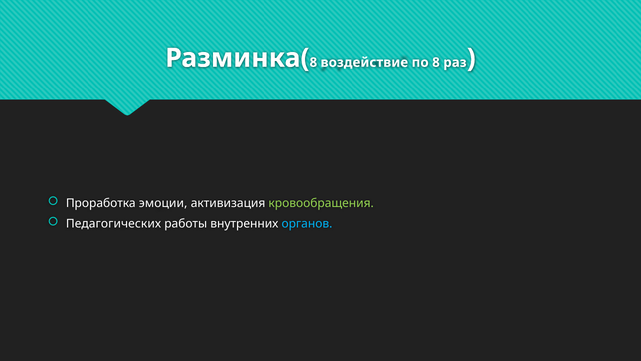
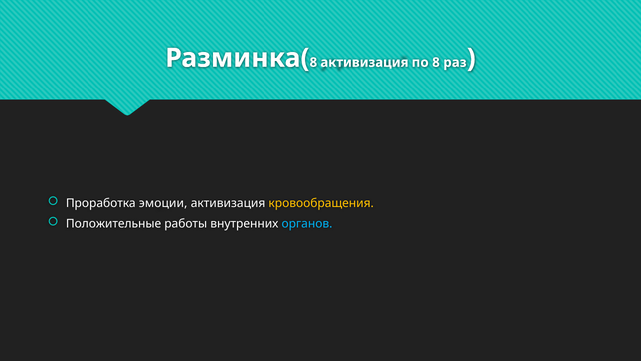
8 воздействие: воздействие -> активизация
кровообращения colour: light green -> yellow
Педагогических: Педагогических -> Положительные
